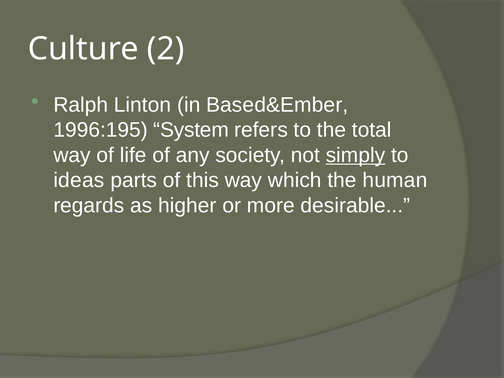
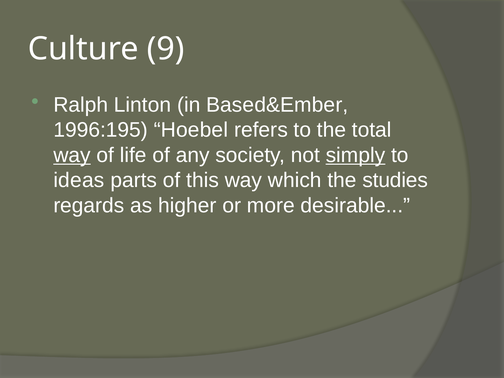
2: 2 -> 9
System: System -> Hoebel
way at (72, 155) underline: none -> present
human: human -> studies
